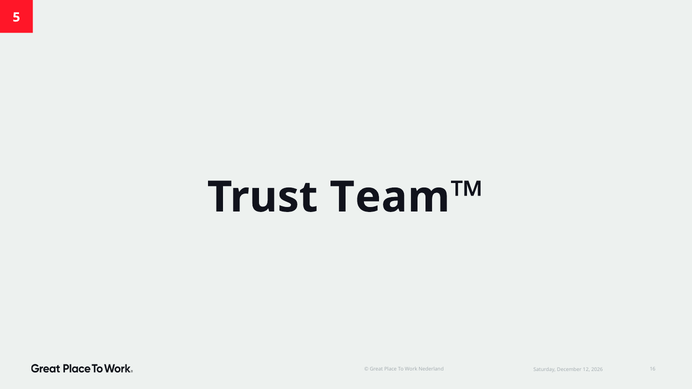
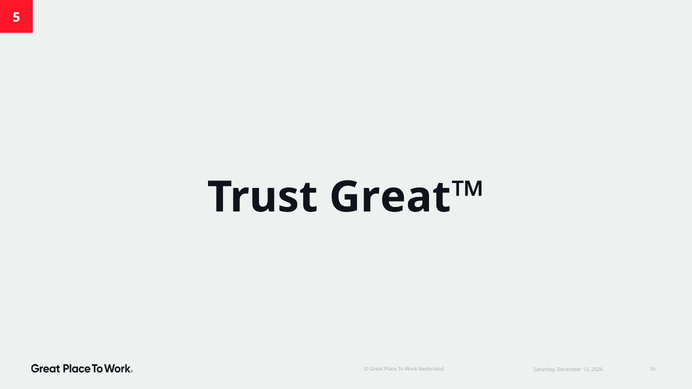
Team™: Team™ -> Great™
